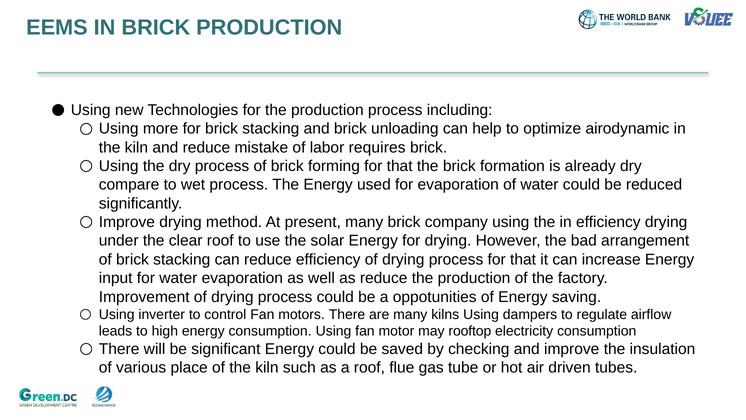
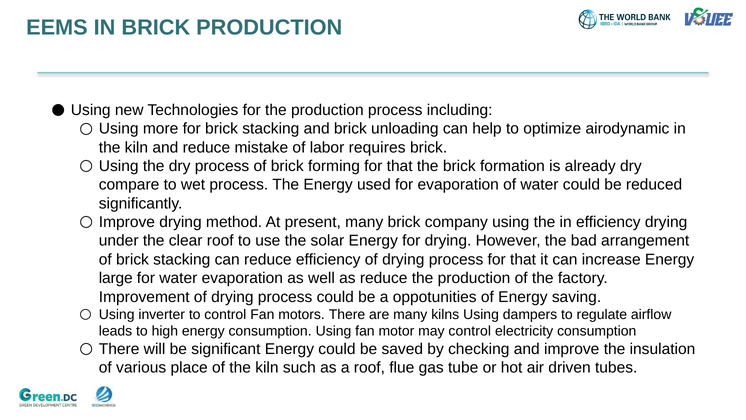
input: input -> large
may rooftop: rooftop -> control
